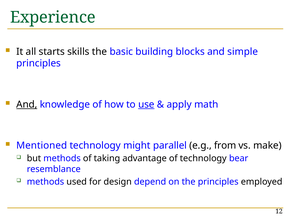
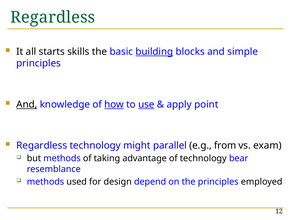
Experience at (53, 17): Experience -> Regardless
building underline: none -> present
how underline: none -> present
math: math -> point
Mentioned at (42, 145): Mentioned -> Regardless
make: make -> exam
